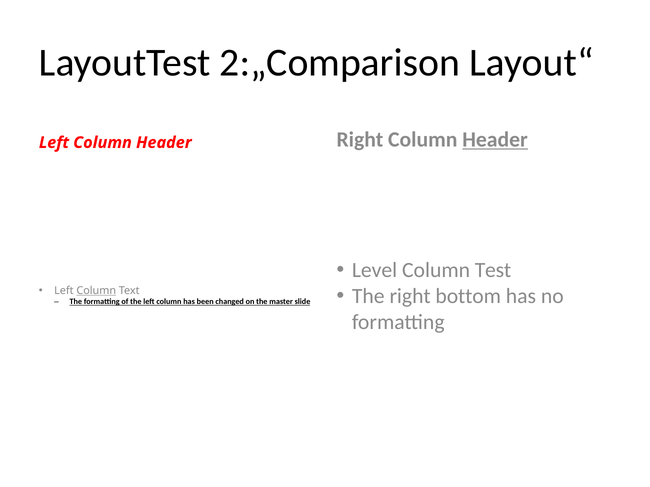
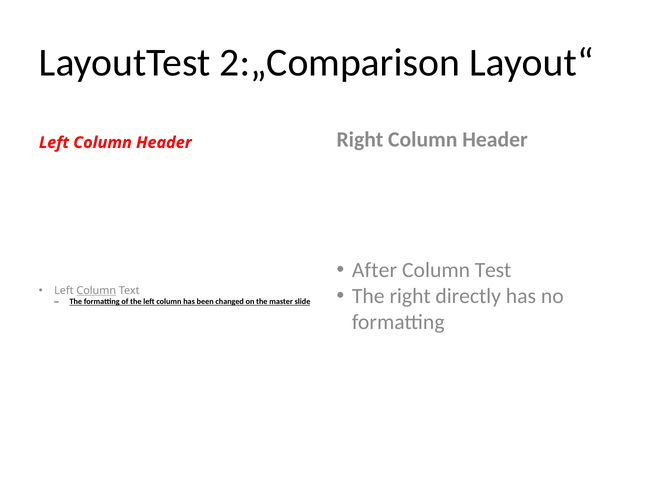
Header at (495, 140) underline: present -> none
Level: Level -> After
bottom: bottom -> directly
